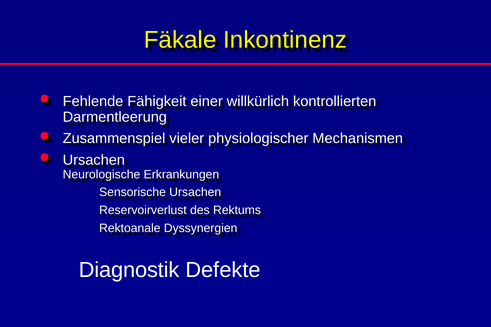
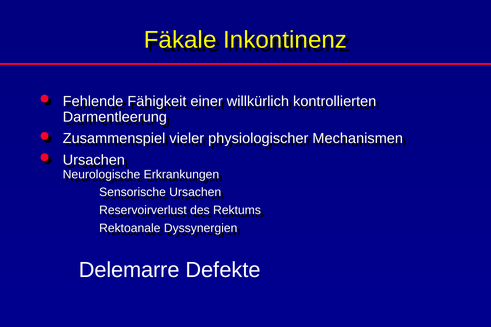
Diagnostik: Diagnostik -> Delemarre
